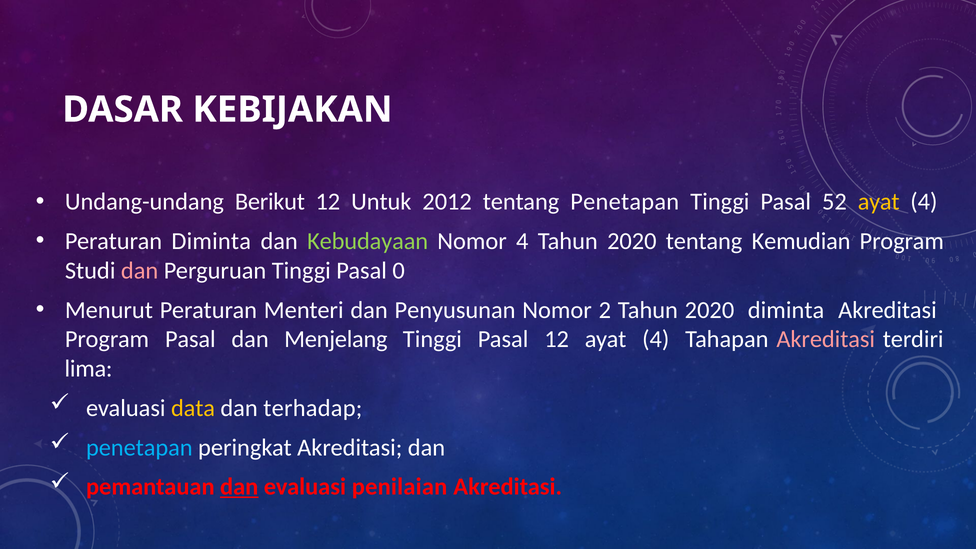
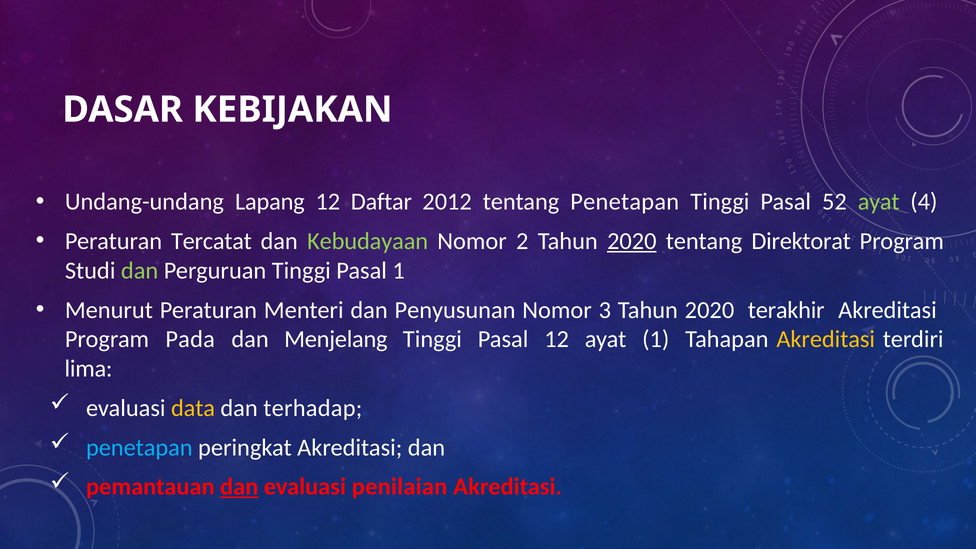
Berikut: Berikut -> Lapang
Untuk: Untuk -> Daftar
ayat at (879, 202) colour: yellow -> light green
Peraturan Diminta: Diminta -> Tercatat
Nomor 4: 4 -> 2
2020 at (632, 241) underline: none -> present
Kemudian: Kemudian -> Direktorat
dan at (140, 271) colour: pink -> light green
Pasal 0: 0 -> 1
2: 2 -> 3
2020 diminta: diminta -> terakhir
Program Pasal: Pasal -> Pada
12 ayat 4: 4 -> 1
Akreditasi at (826, 339) colour: pink -> yellow
